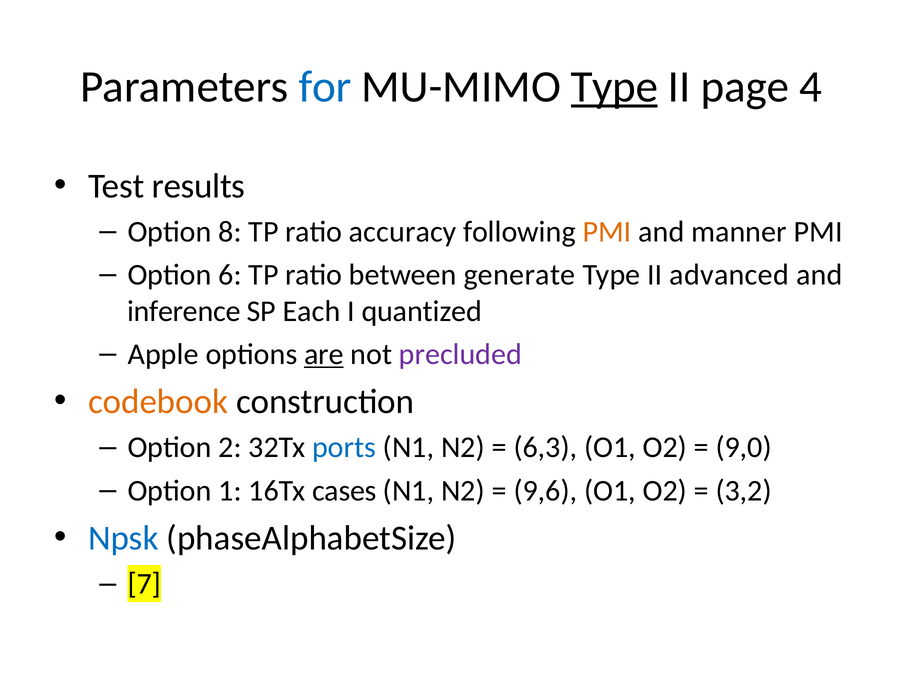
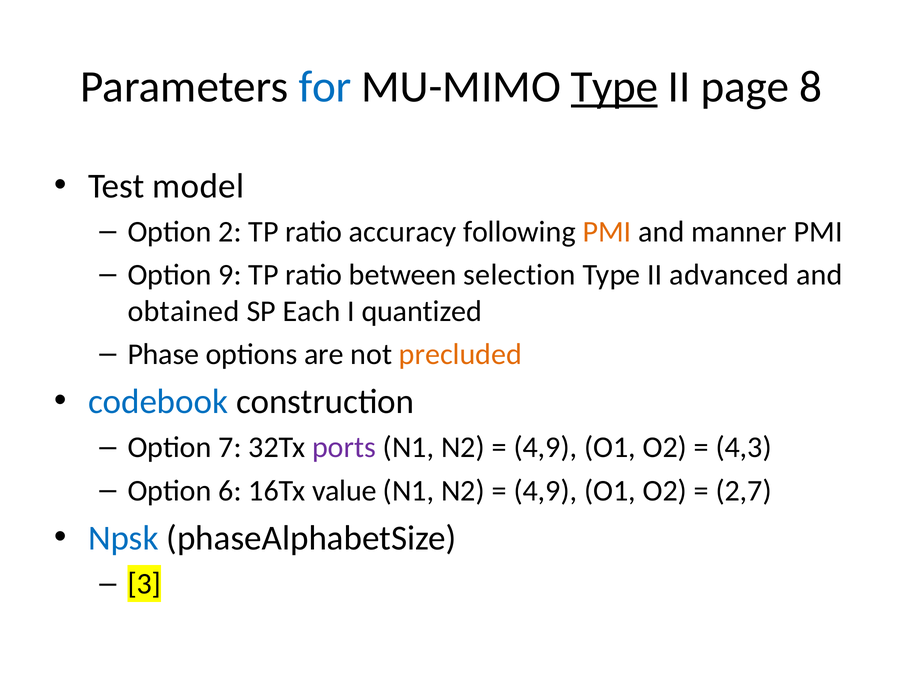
4: 4 -> 8
results: results -> model
8: 8 -> 2
6: 6 -> 9
generate: generate -> selection
inference: inference -> obtained
Apple: Apple -> Phase
are underline: present -> none
precluded colour: purple -> orange
codebook colour: orange -> blue
2: 2 -> 7
ports colour: blue -> purple
6,3 at (545, 448): 6,3 -> 4,9
9,0: 9,0 -> 4,3
1: 1 -> 6
cases: cases -> value
9,6 at (545, 491): 9,6 -> 4,9
3,2: 3,2 -> 2,7
7: 7 -> 3
